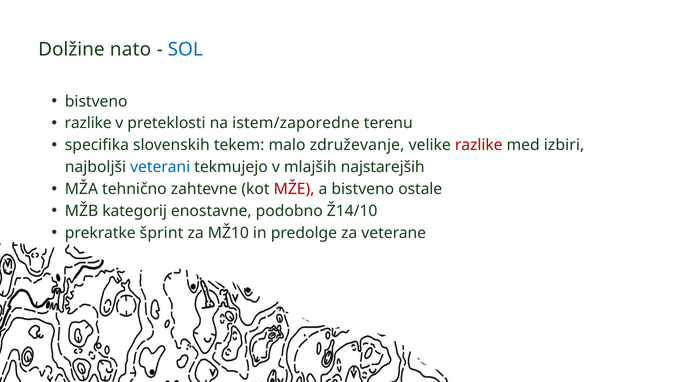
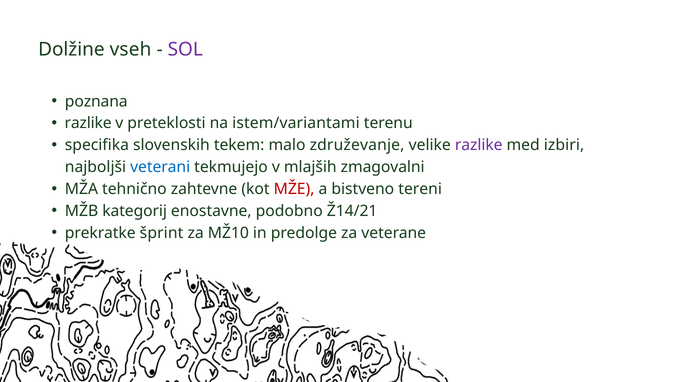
nato: nato -> vseh
SOL colour: blue -> purple
bistveno at (96, 101): bistveno -> poznana
istem/zaporedne: istem/zaporedne -> istem/variantami
razlike at (479, 145) colour: red -> purple
najstarejših: najstarejših -> zmagovalni
ostale: ostale -> tereni
Ž14/10: Ž14/10 -> Ž14/21
